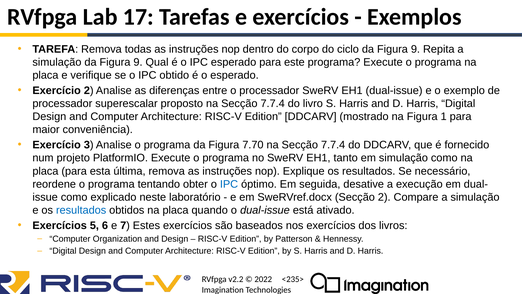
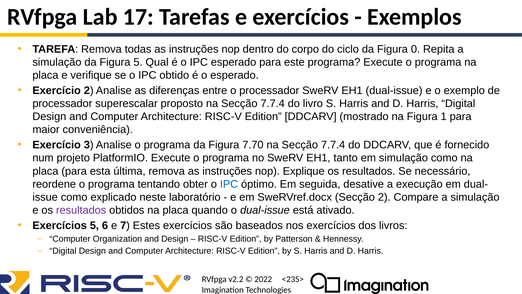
ciclo da Figura 9: 9 -> 0
simulação da Figura 9: 9 -> 5
resultados at (81, 210) colour: blue -> purple
